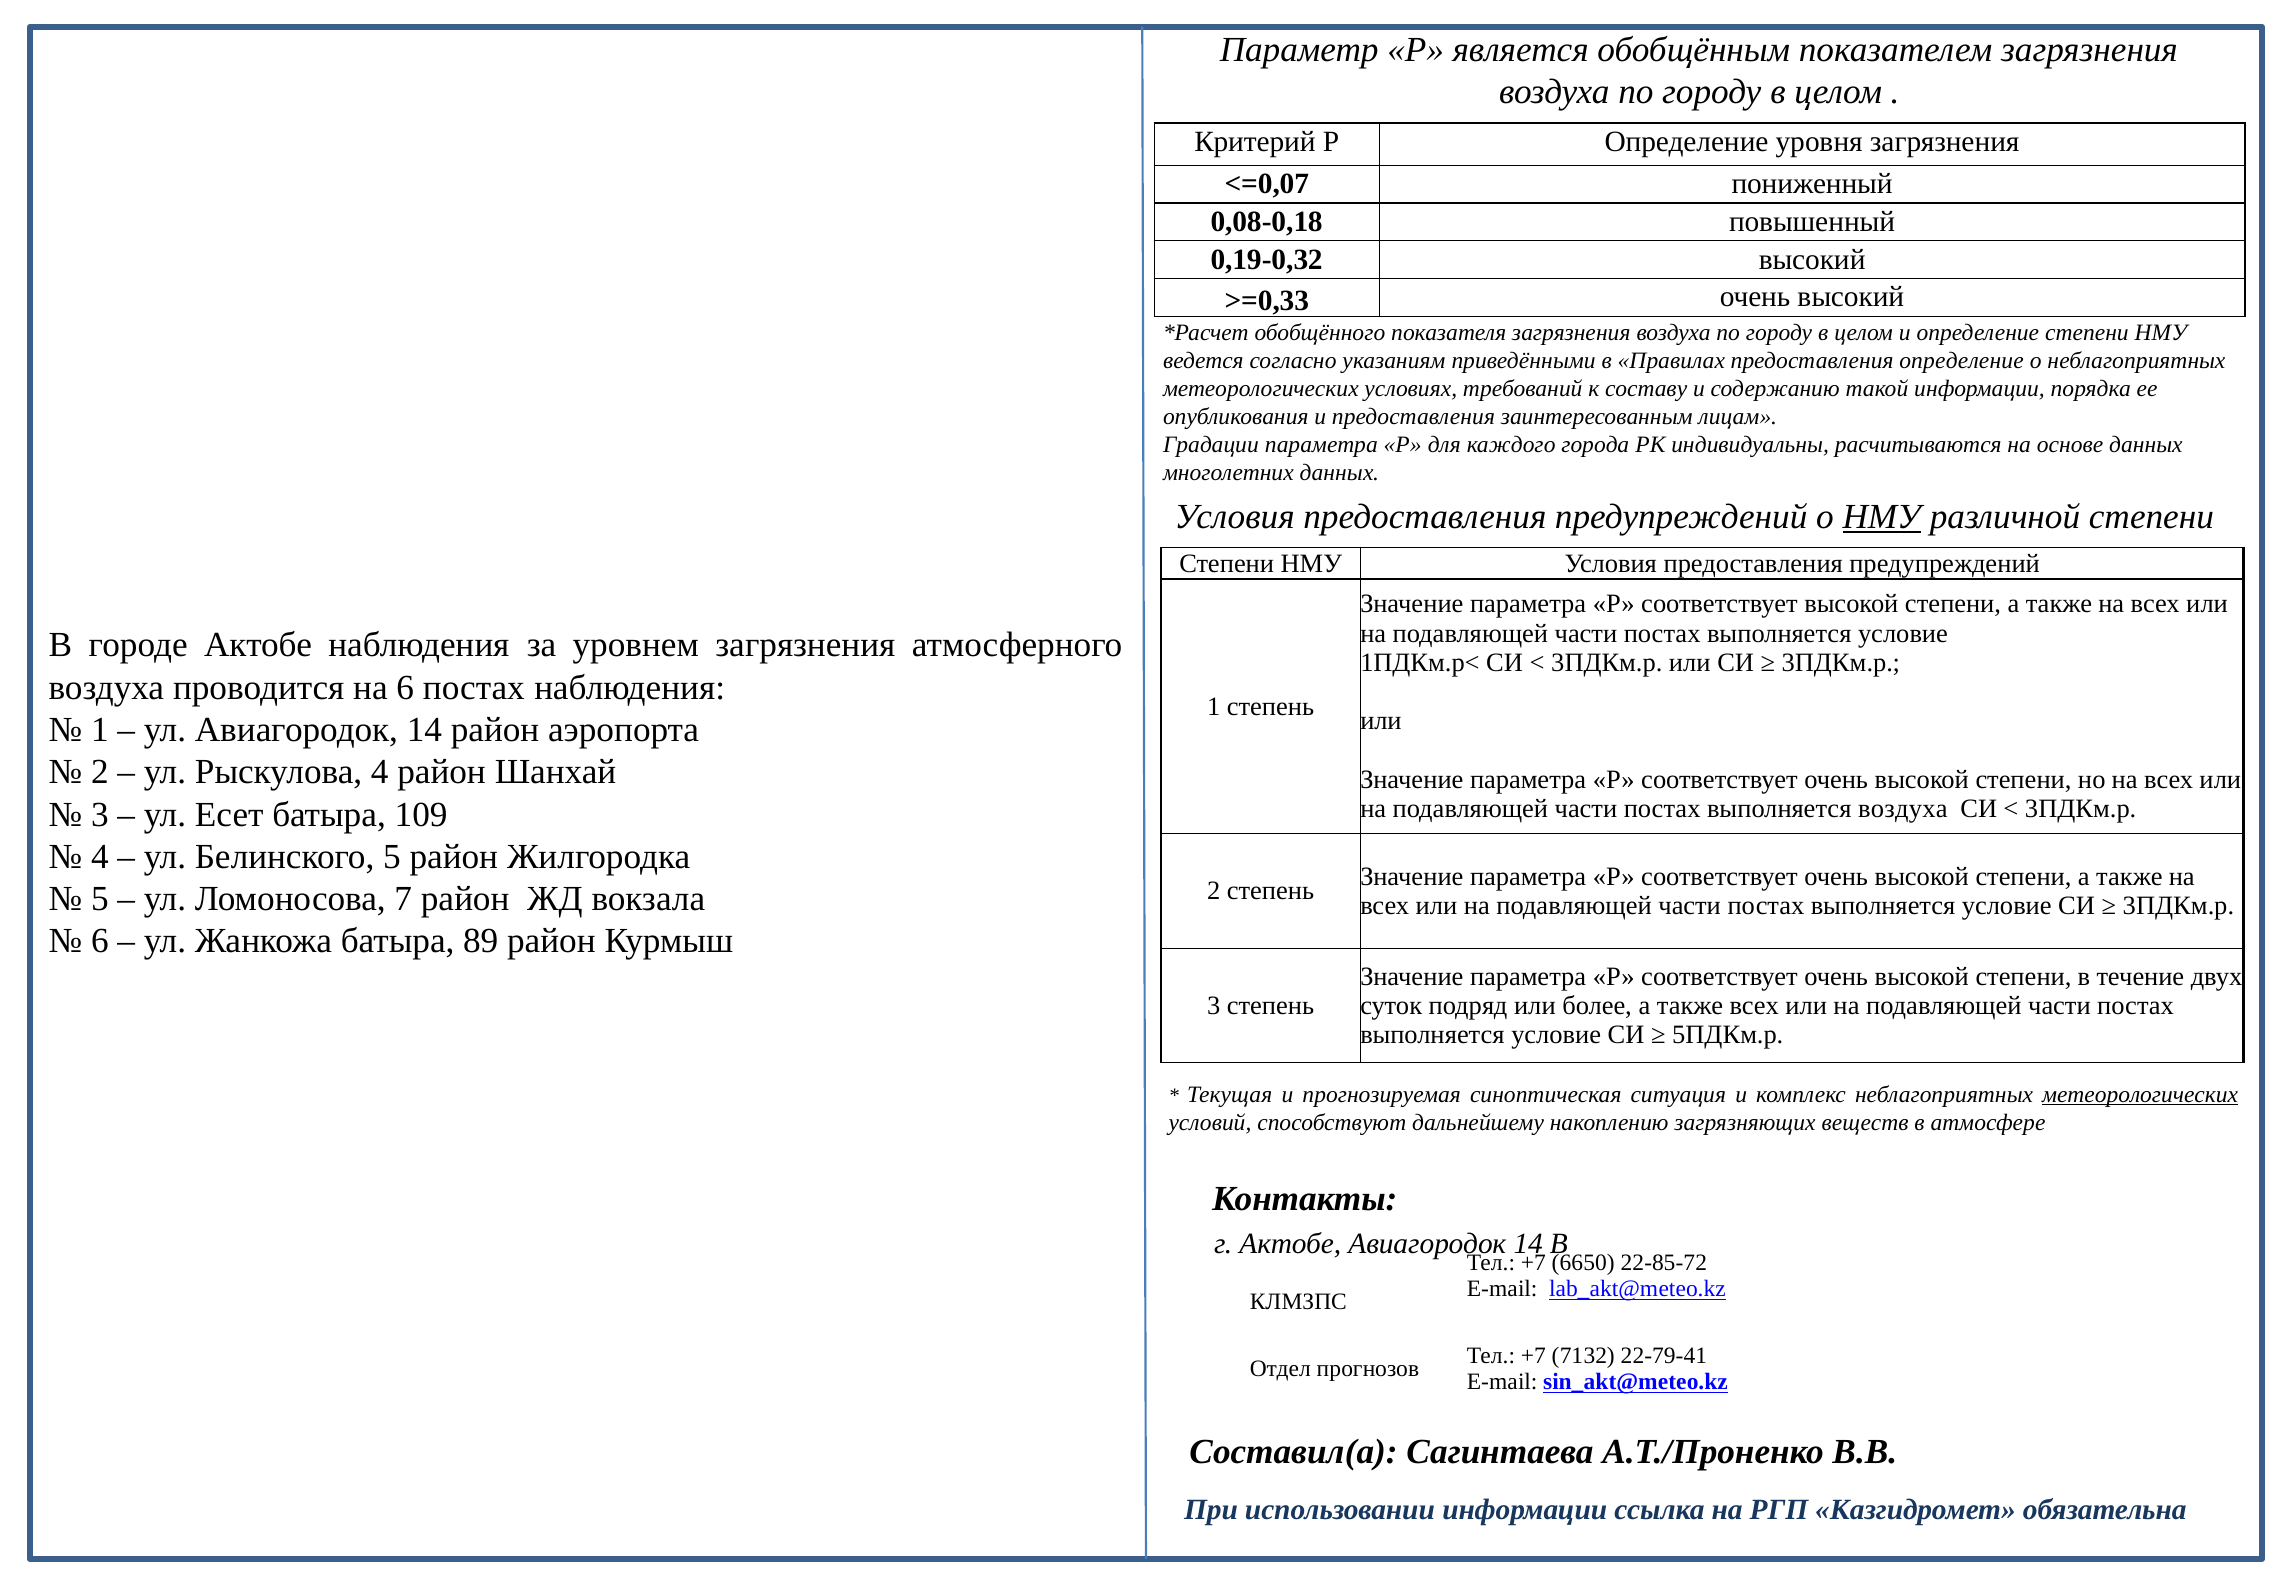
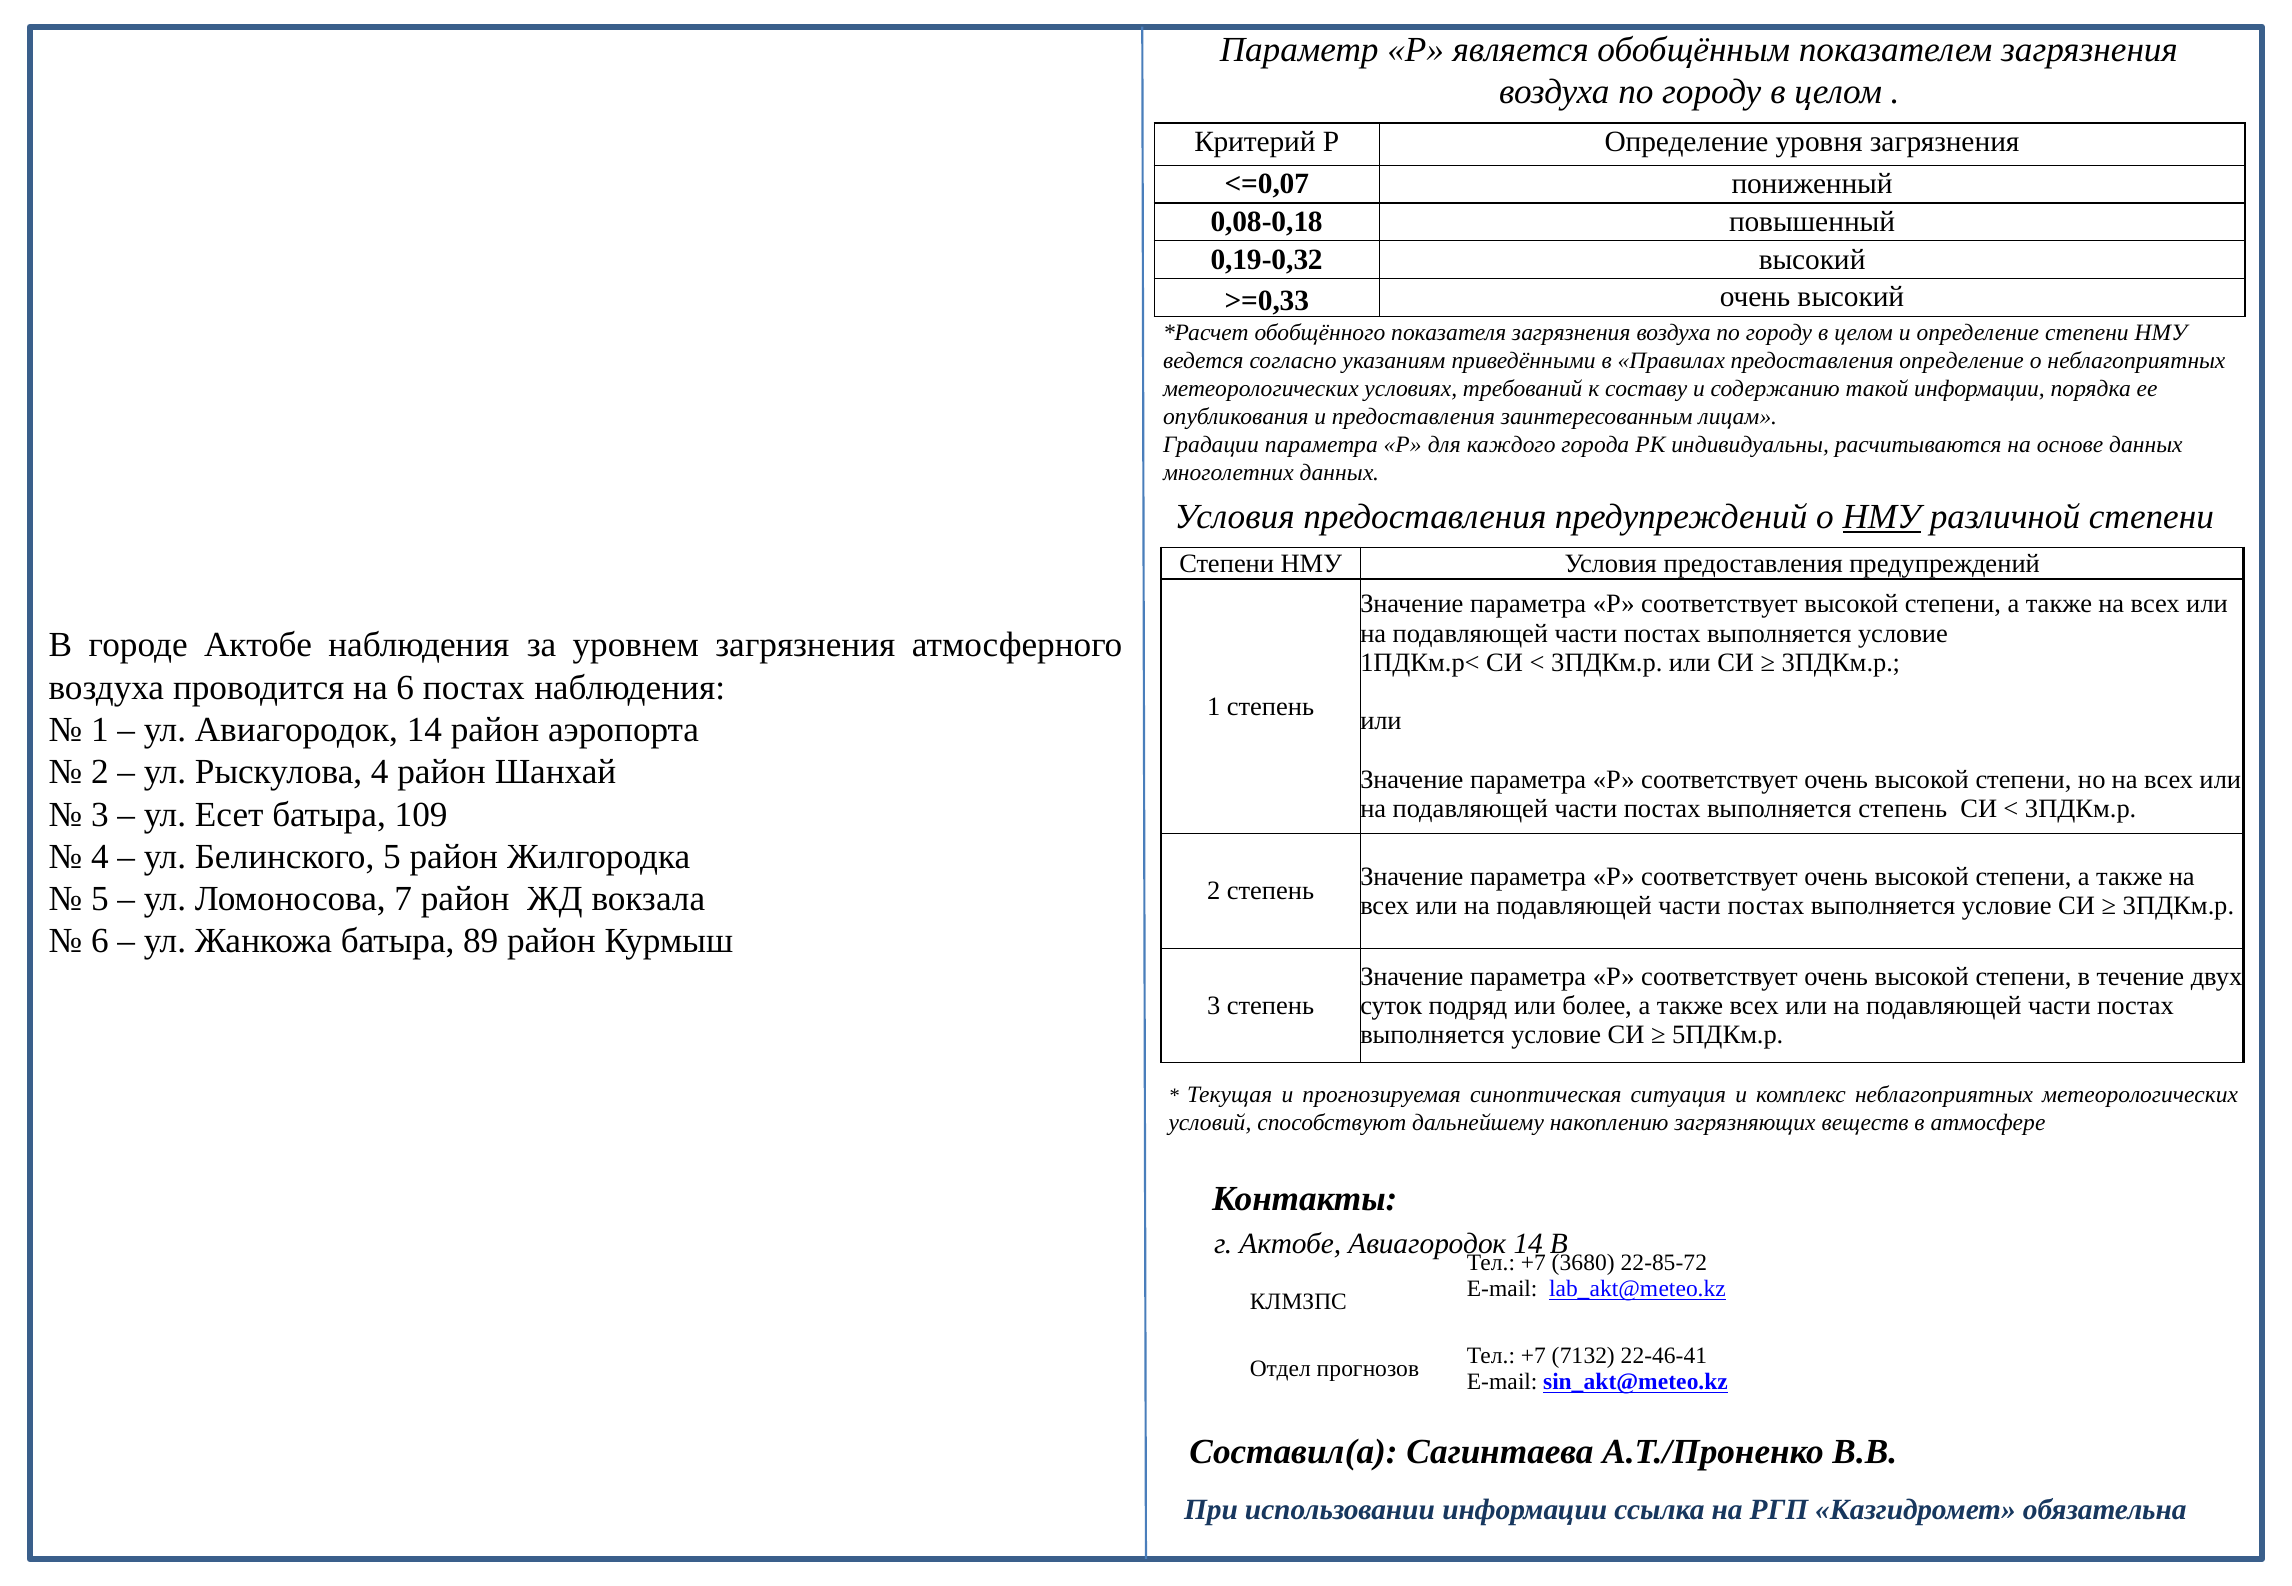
выполняется воздуха: воздуха -> степень
метеорологических at (2140, 1095) underline: present -> none
6650: 6650 -> 3680
22-79-41: 22-79-41 -> 22-46-41
